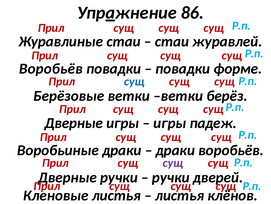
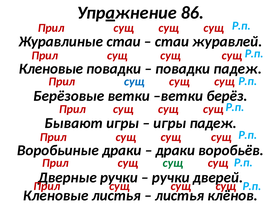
Воробьёв at (51, 68): Воробьёв -> Кленовые
повадки форме: форме -> падеж
Дверные at (74, 123): Дверные -> Бывают
сущ at (173, 162) colour: purple -> green
